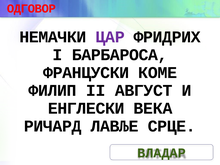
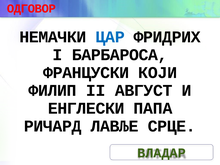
ЦАР colour: purple -> blue
КОМЕ: КОМЕ -> КОЈИ
ВЕКА: ВЕКА -> ПАПА
